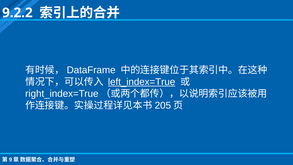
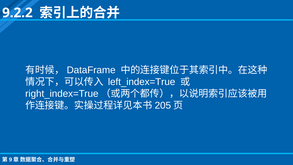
left_index=True underline: present -> none
